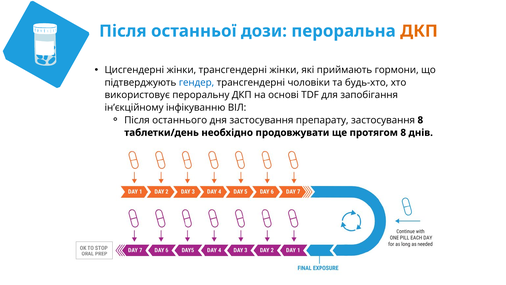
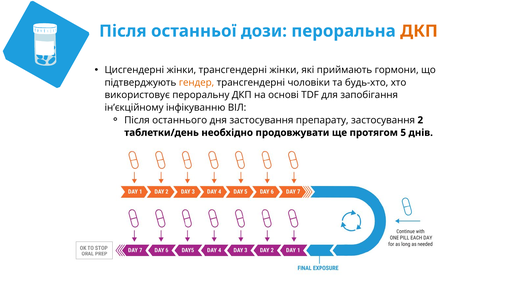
гендер colour: blue -> orange
застосування 8: 8 -> 2
протягом 8: 8 -> 5
